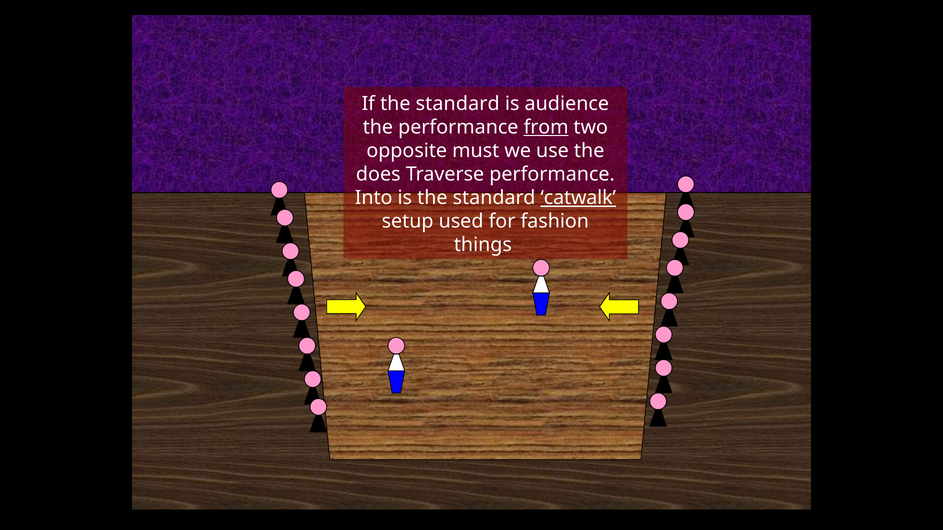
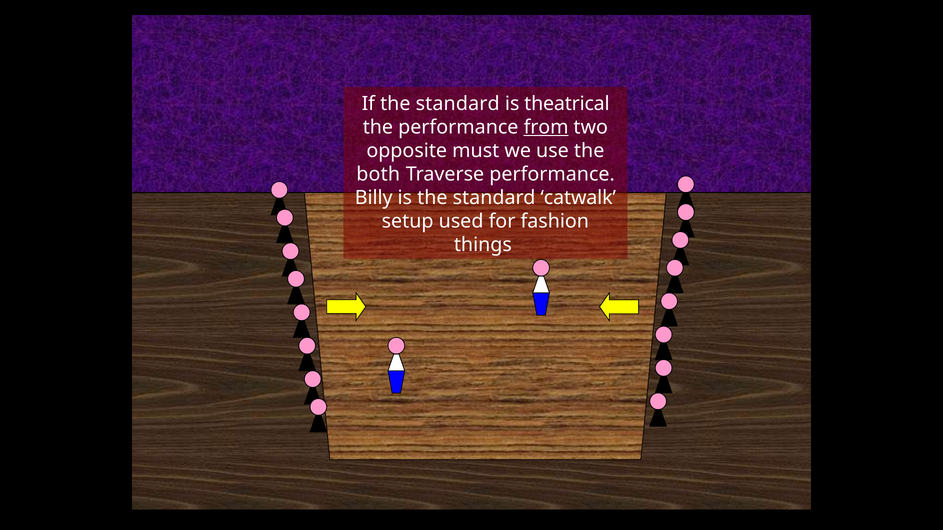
audience: audience -> theatrical
does: does -> both
Into: Into -> Billy
catwalk underline: present -> none
